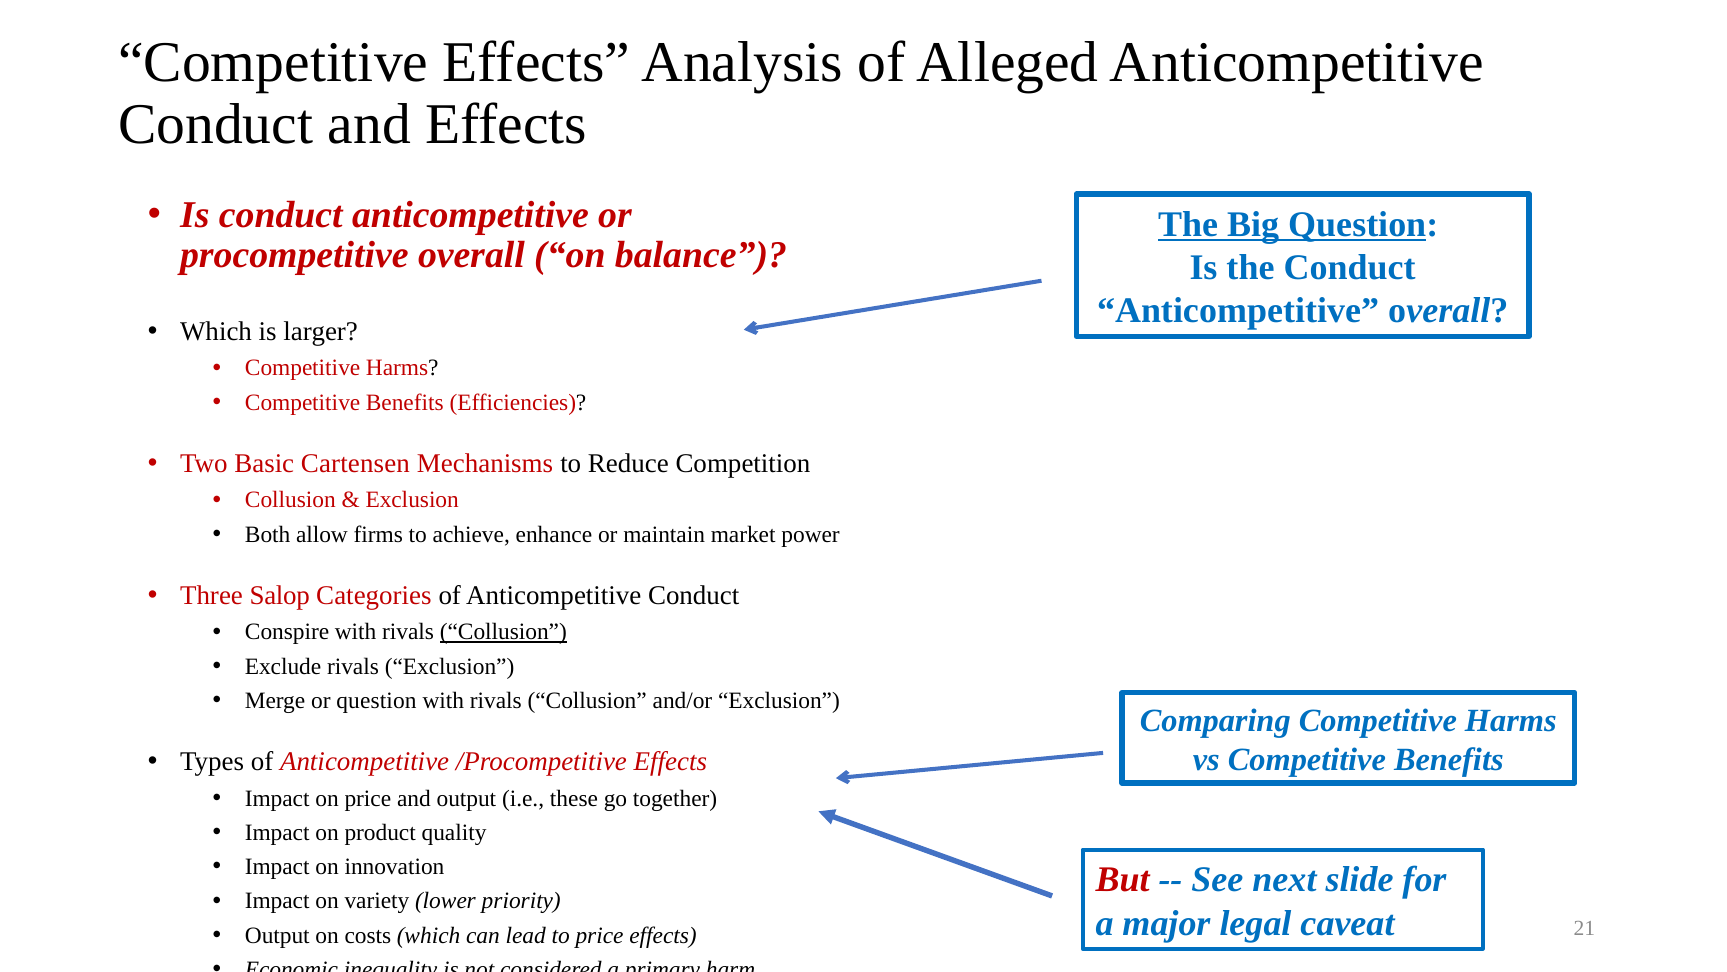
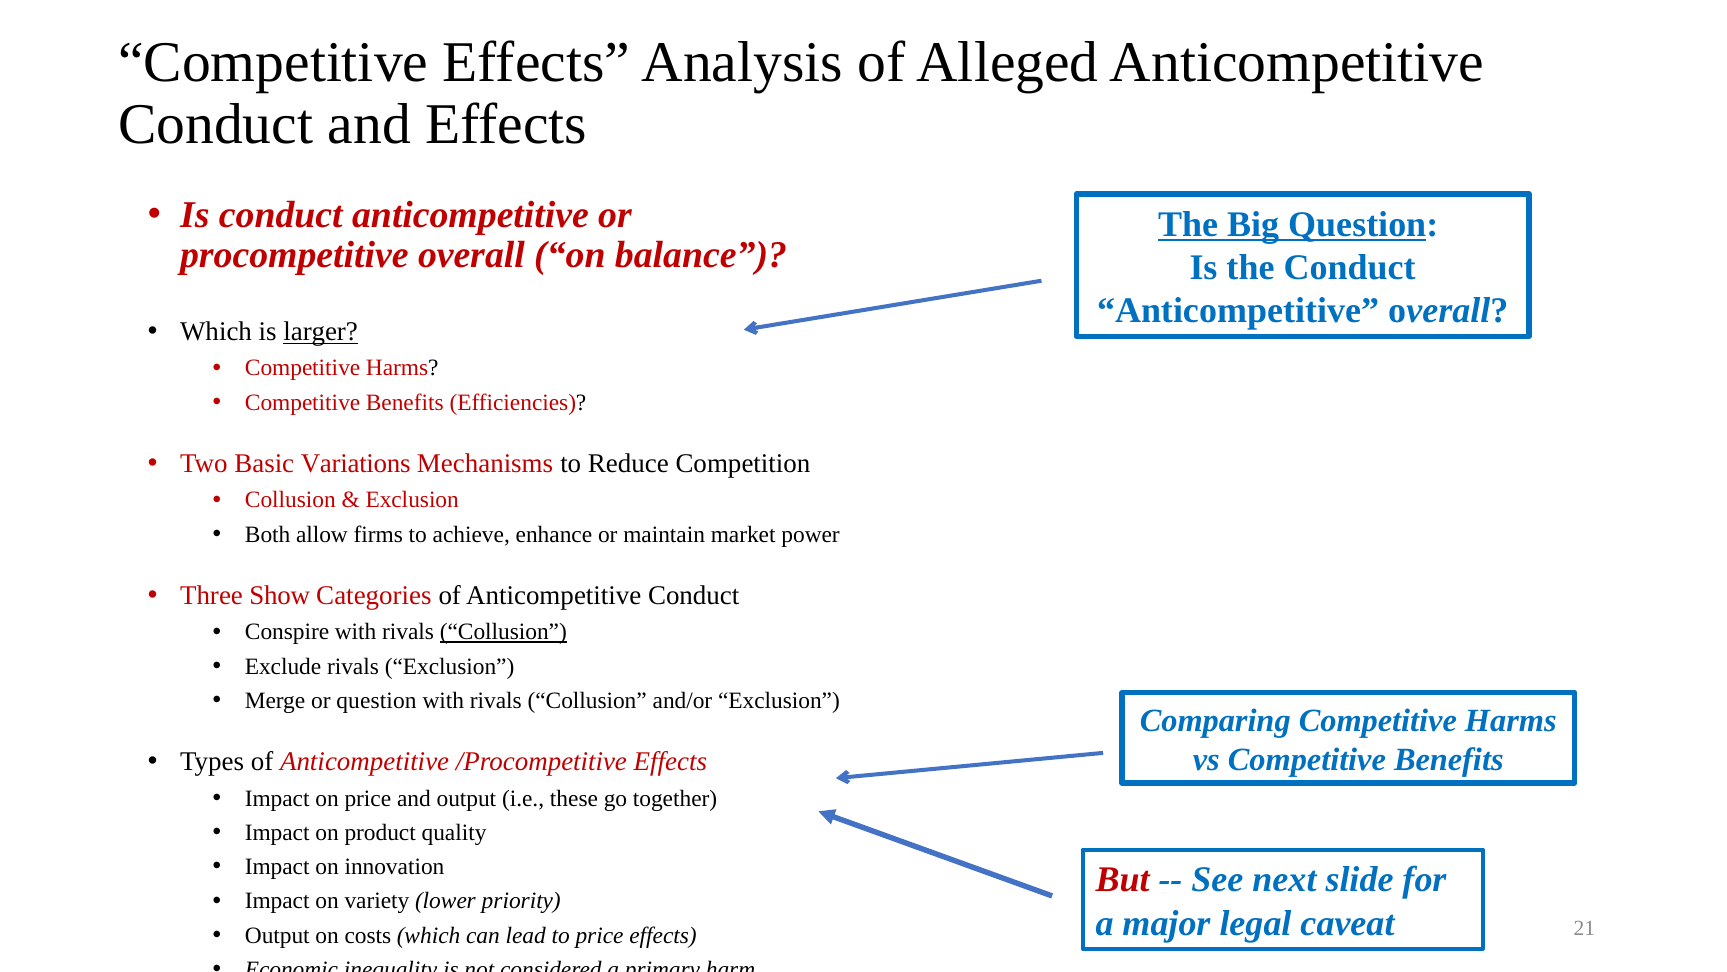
larger underline: none -> present
Cartensen: Cartensen -> Variations
Salop: Salop -> Show
